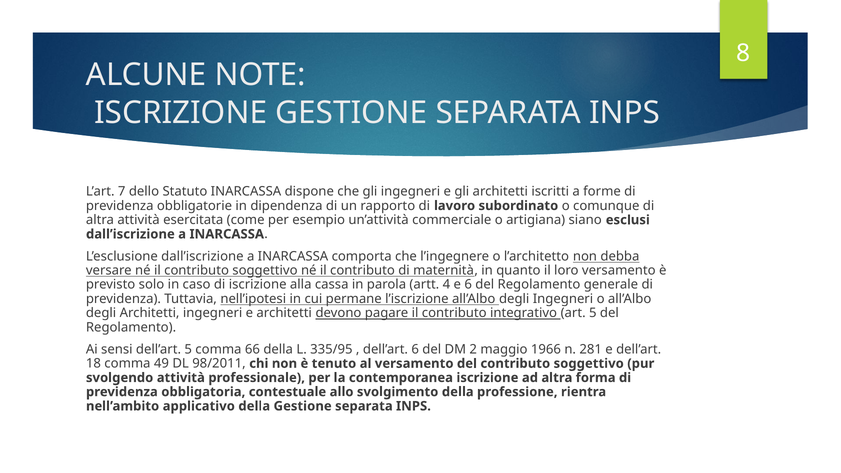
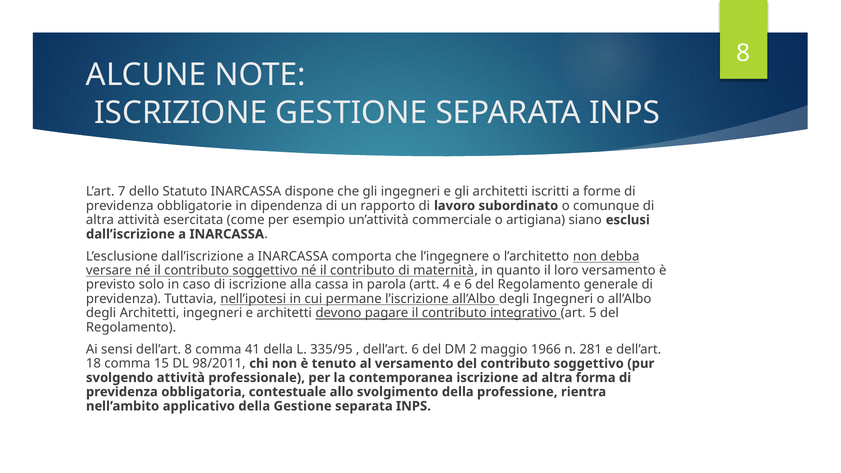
dell’art 5: 5 -> 8
66: 66 -> 41
49: 49 -> 15
